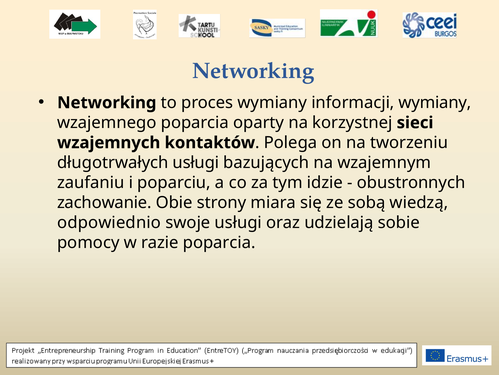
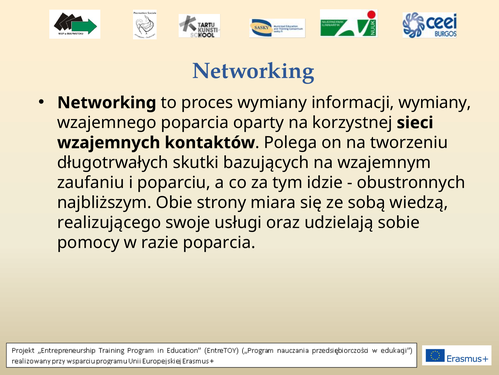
długotrwałych usługi: usługi -> skutki
zachowanie: zachowanie -> najbliższym
odpowiednio: odpowiednio -> realizującego
